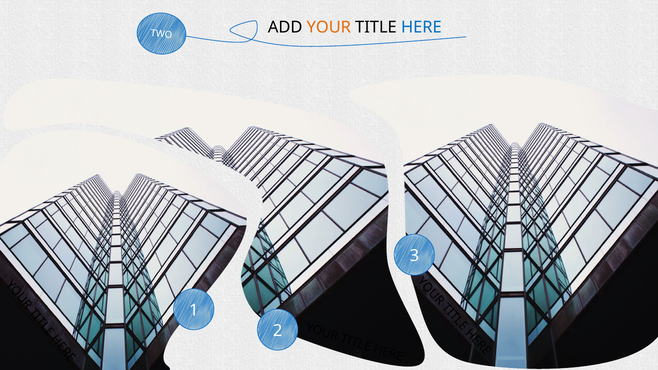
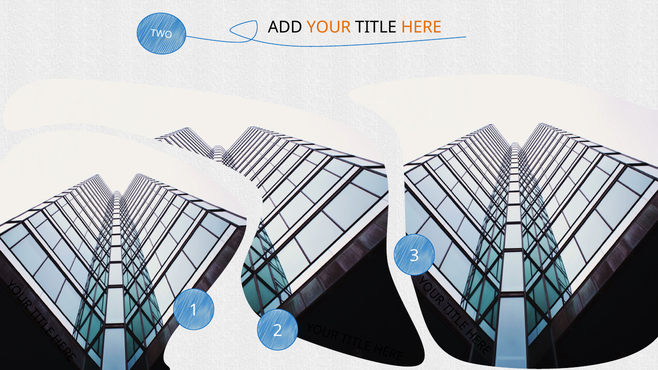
HERE colour: blue -> orange
